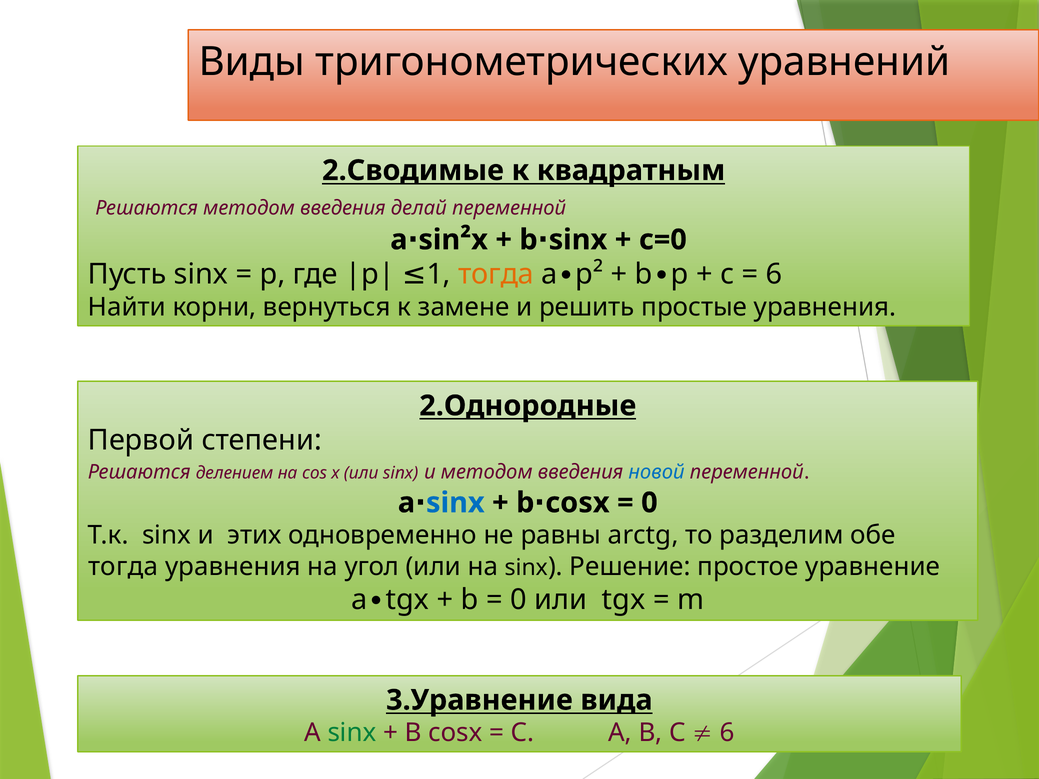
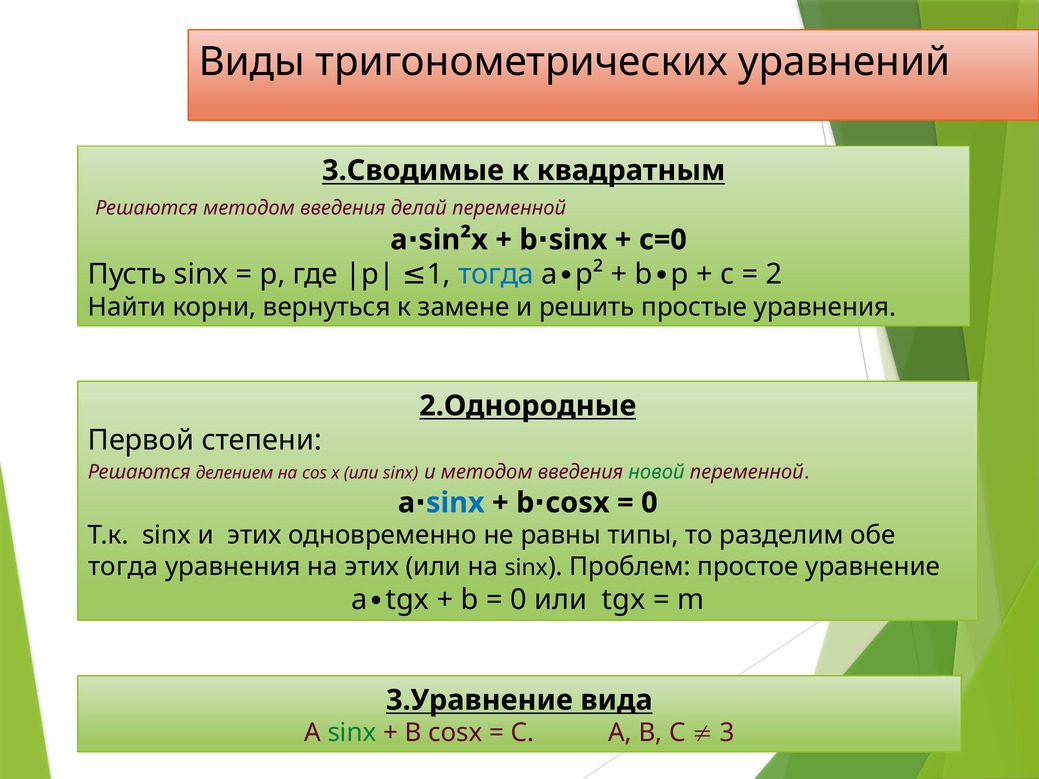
2.Сводимые: 2.Сводимые -> 3.Сводимые
тогда at (496, 274) colour: orange -> blue
6 at (774, 274): 6 -> 2
новой colour: blue -> green
arctg: arctg -> типы
на угол: угол -> этих
Решение: Решение -> Проблем
6 at (727, 733): 6 -> 3
